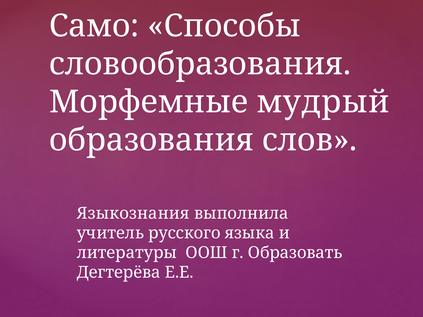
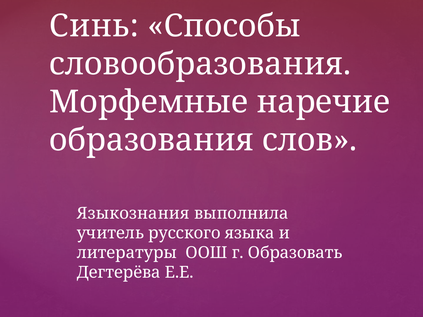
Само: Само -> Синь
мудрый: мудрый -> наречие
